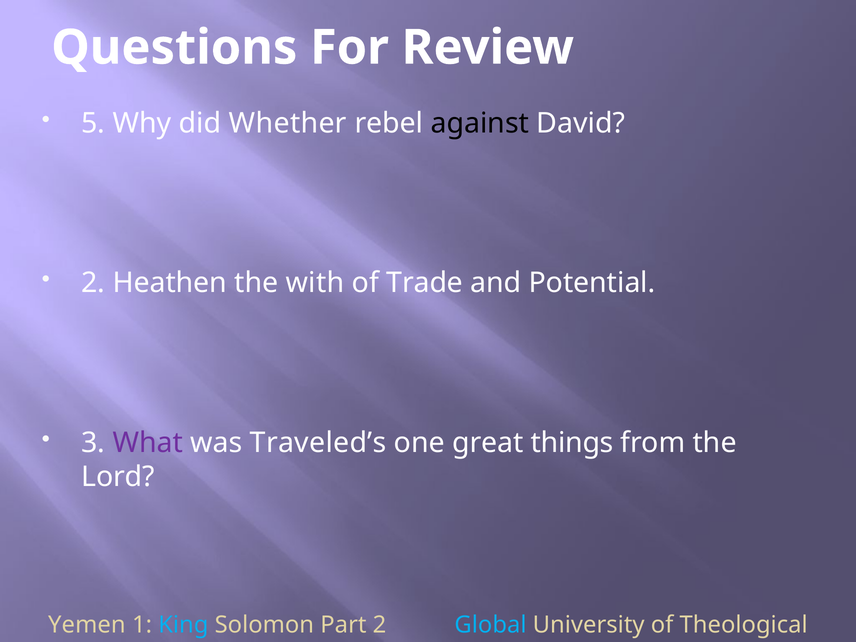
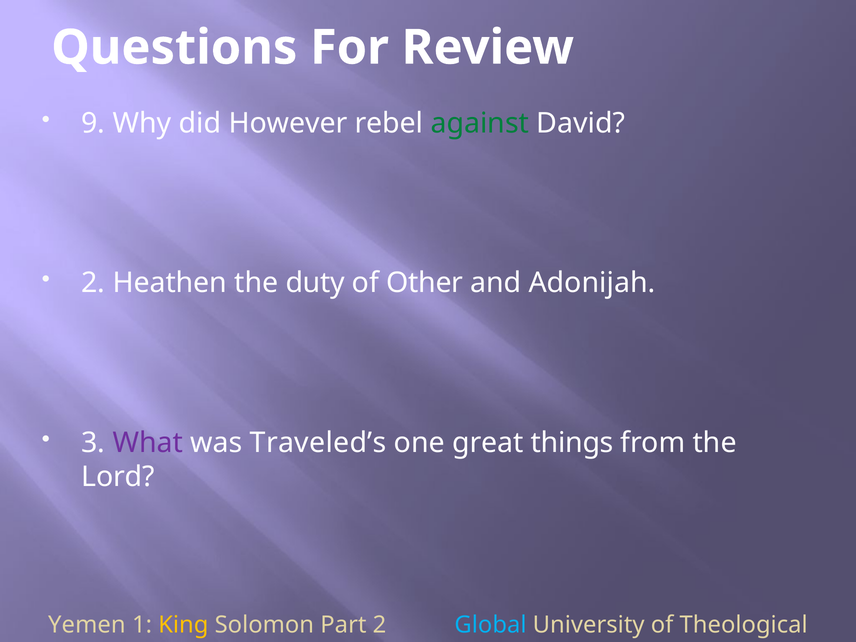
5: 5 -> 9
Whether: Whether -> However
against colour: black -> green
with: with -> duty
Trade: Trade -> Other
Potential: Potential -> Adonijah
King colour: light blue -> yellow
